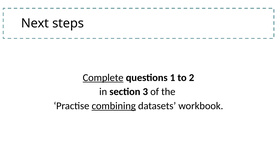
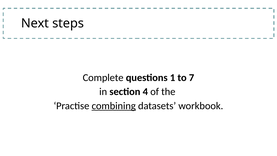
Complete underline: present -> none
2: 2 -> 7
3: 3 -> 4
